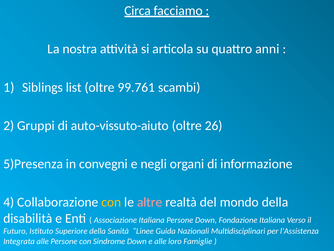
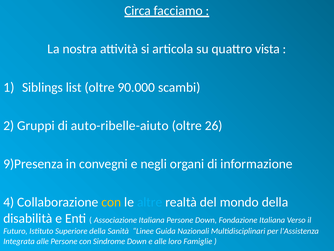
anni: anni -> vista
99.761: 99.761 -> 90.000
auto-vissuto-aiuto: auto-vissuto-aiuto -> auto-ribelle-aiuto
5)Presenza: 5)Presenza -> 9)Presenza
altre colour: pink -> light blue
